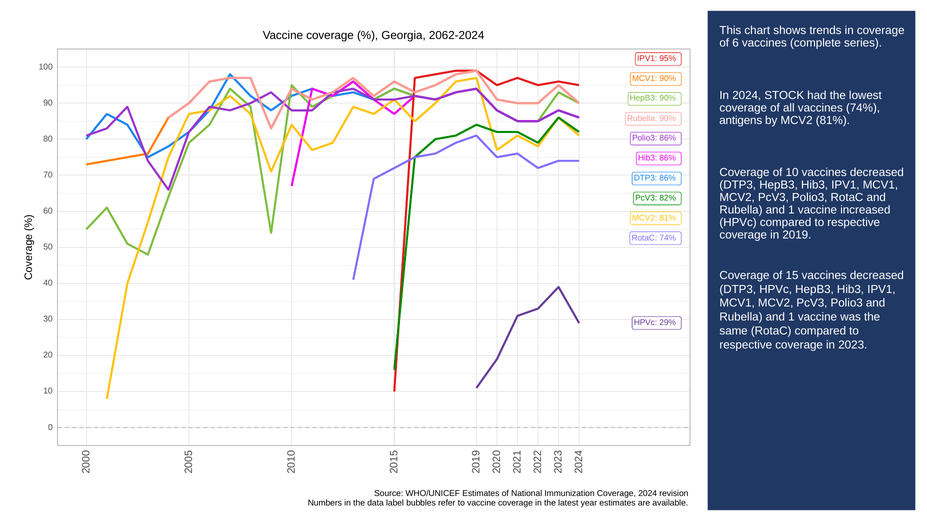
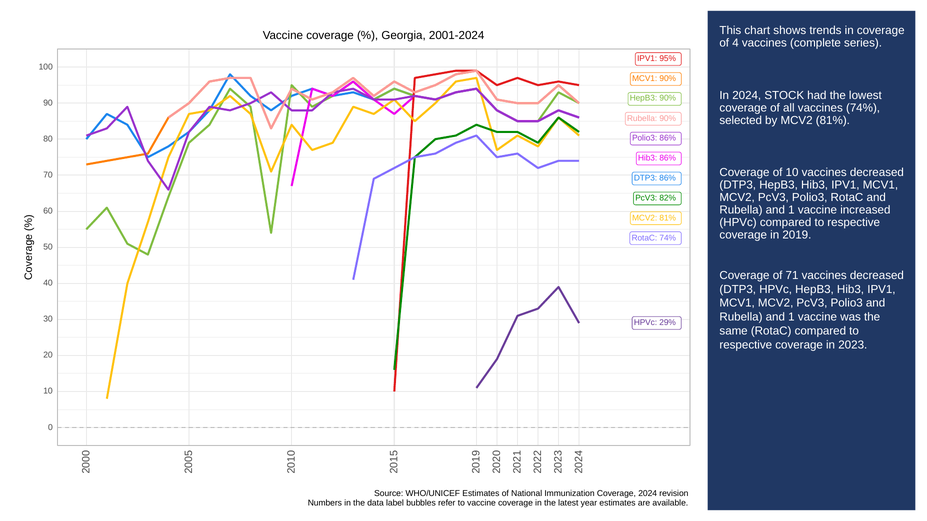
2062-2024: 2062-2024 -> 2001-2024
of 6: 6 -> 4
antigens: antigens -> selected
15: 15 -> 71
